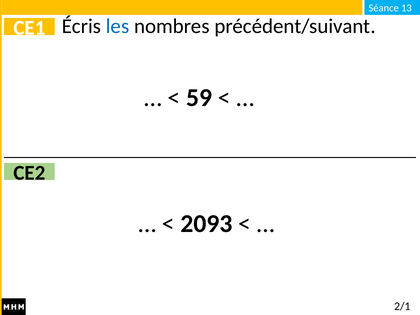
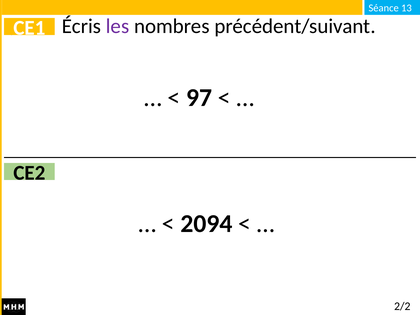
les colour: blue -> purple
59: 59 -> 97
2093: 2093 -> 2094
2/1: 2/1 -> 2/2
